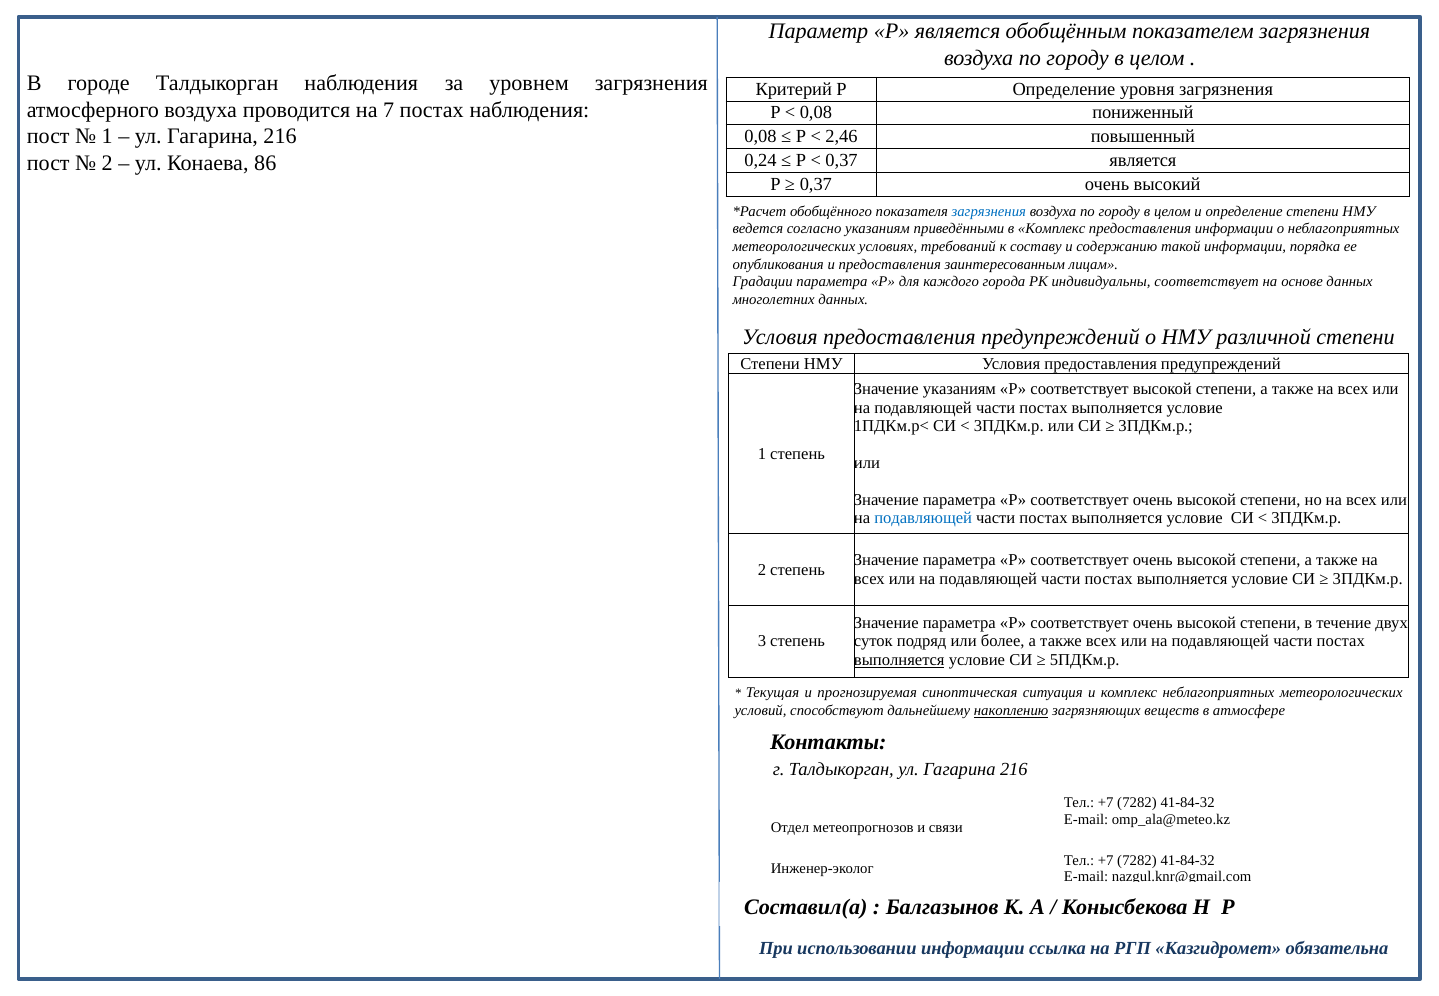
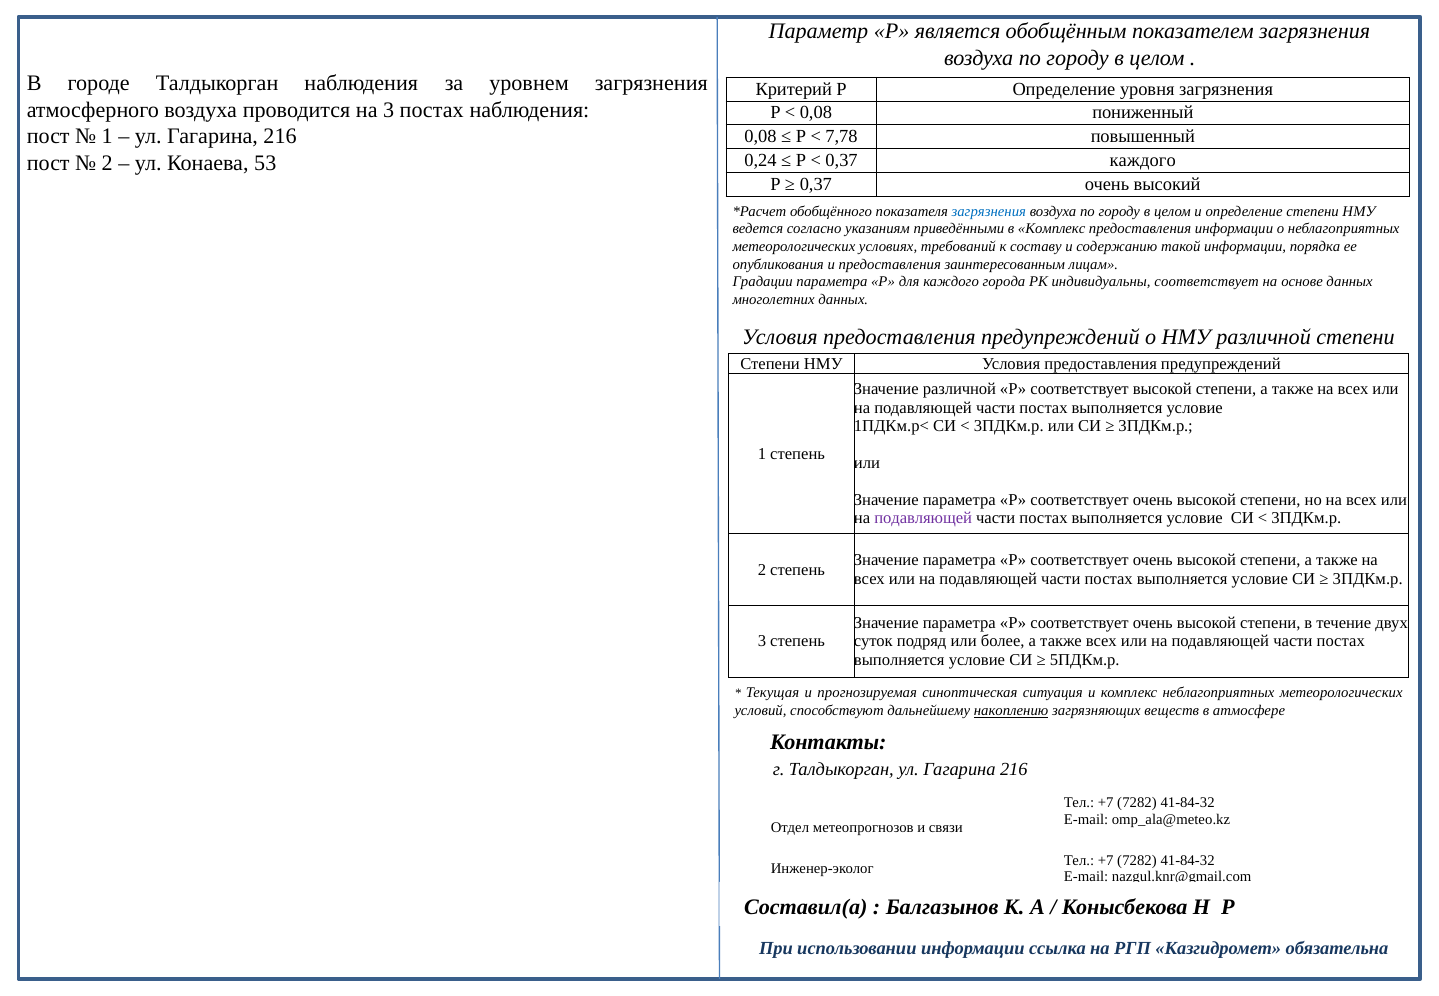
на 7: 7 -> 3
2,46: 2,46 -> 7,78
0,37 является: является -> каждого
86: 86 -> 53
Значение указаниям: указаниям -> различной
подавляющей at (923, 518) colour: blue -> purple
выполняется at (899, 660) underline: present -> none
